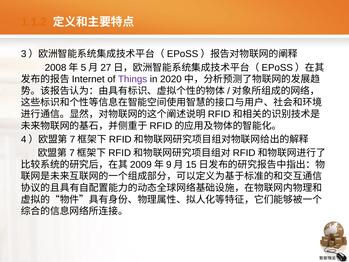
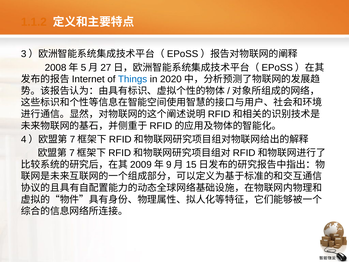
Things colour: purple -> blue
